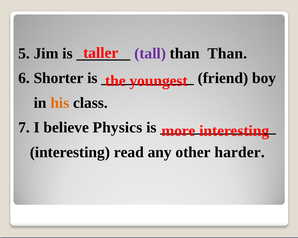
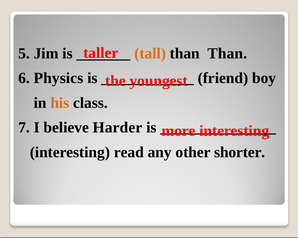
tall colour: purple -> orange
Shorter: Shorter -> Physics
Physics: Physics -> Harder
harder: harder -> shorter
